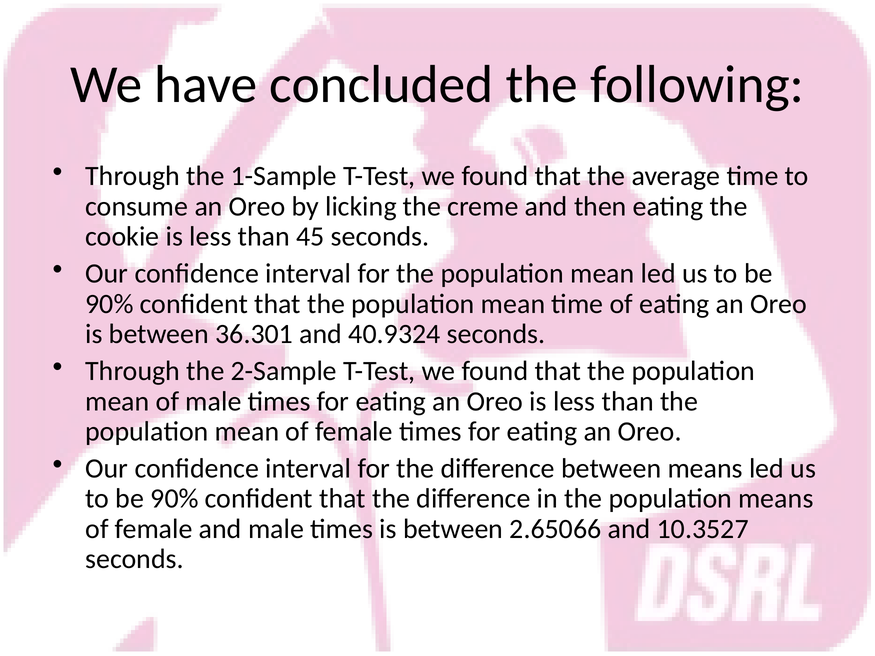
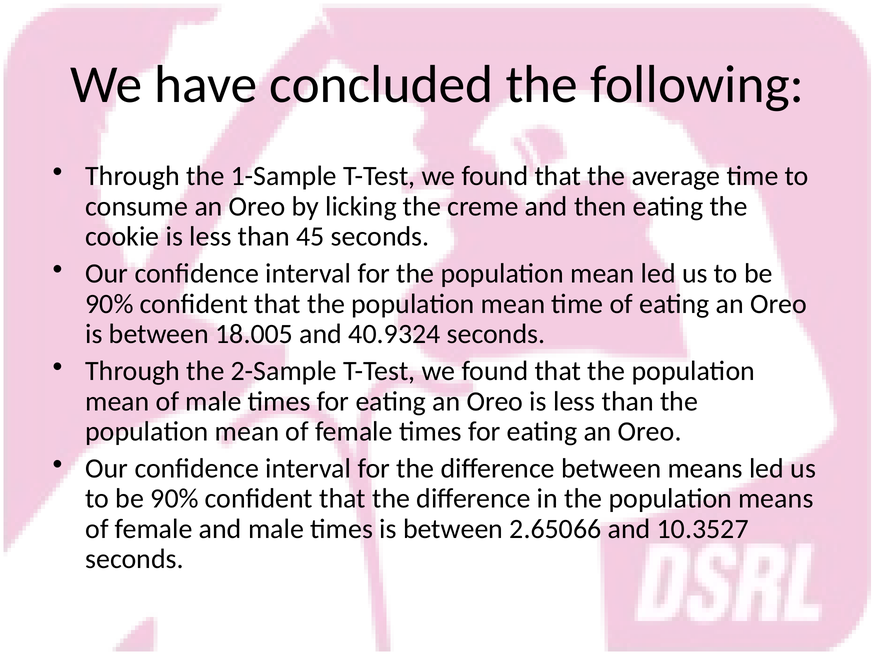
36.301: 36.301 -> 18.005
